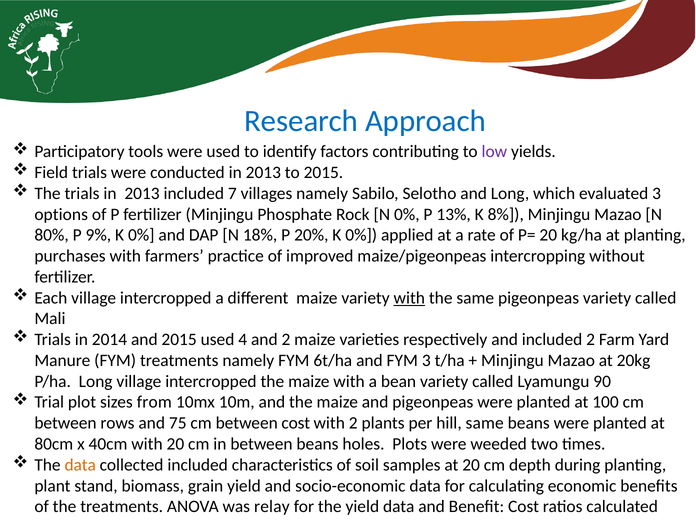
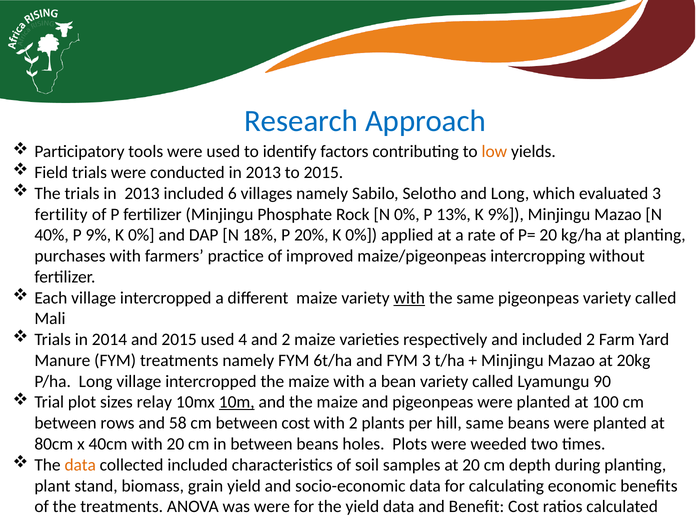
low colour: purple -> orange
7: 7 -> 6
options: options -> fertility
K 8%: 8% -> 9%
80%: 80% -> 40%
from: from -> relay
10m underline: none -> present
75: 75 -> 58
was relay: relay -> were
